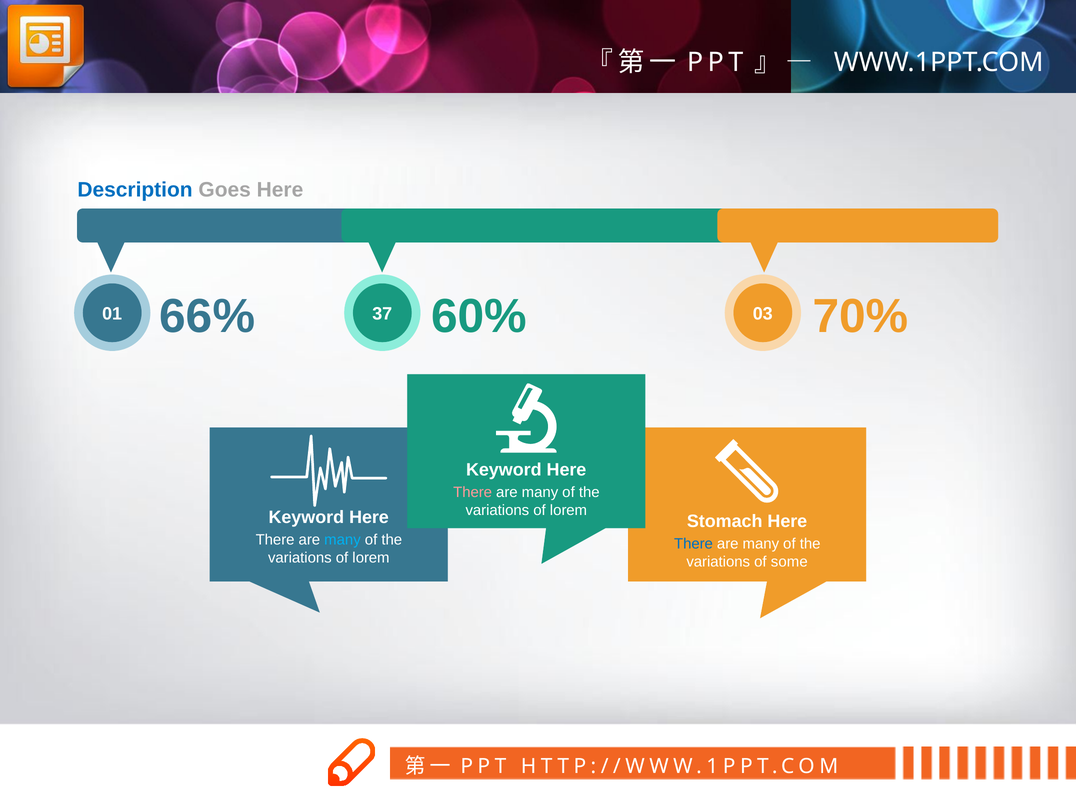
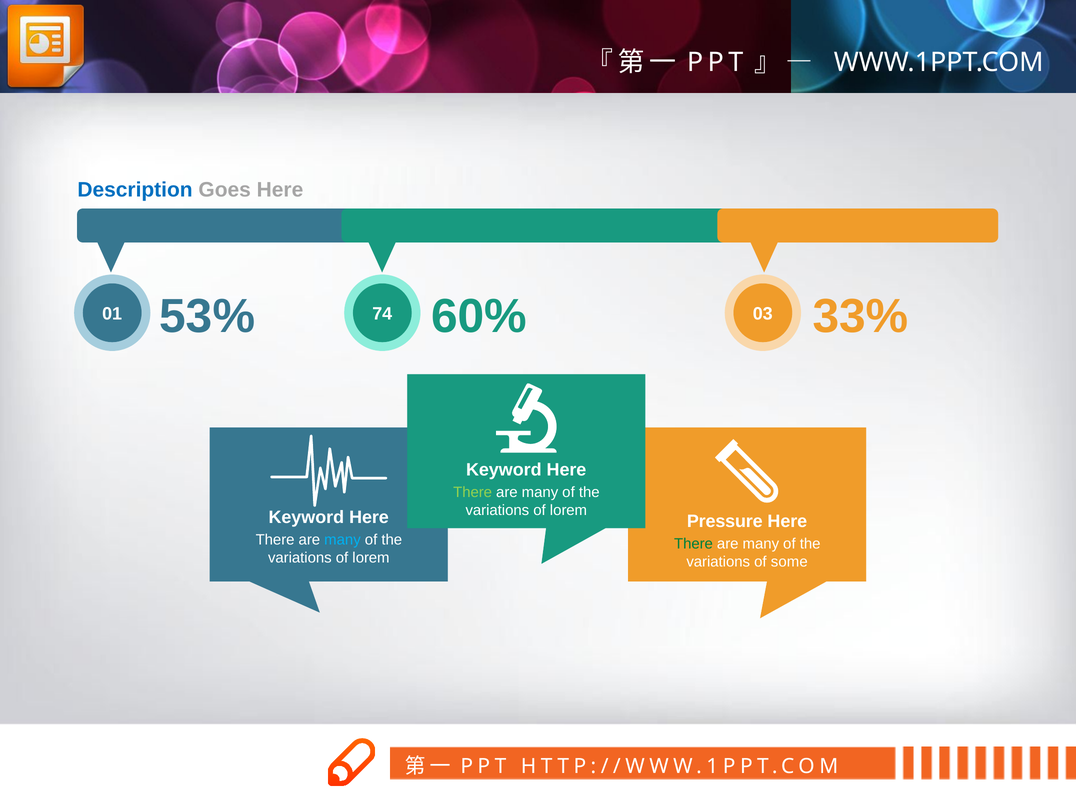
66%: 66% -> 53%
70%: 70% -> 33%
37: 37 -> 74
There at (473, 492) colour: pink -> light green
Stomach: Stomach -> Pressure
There at (693, 544) colour: blue -> green
